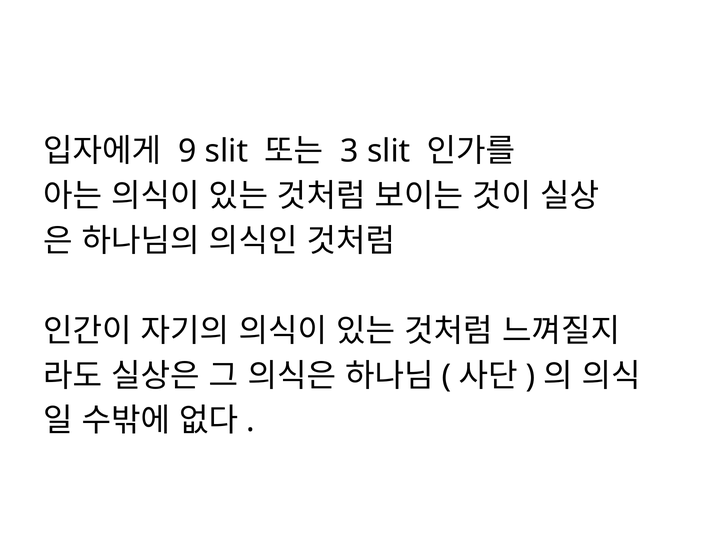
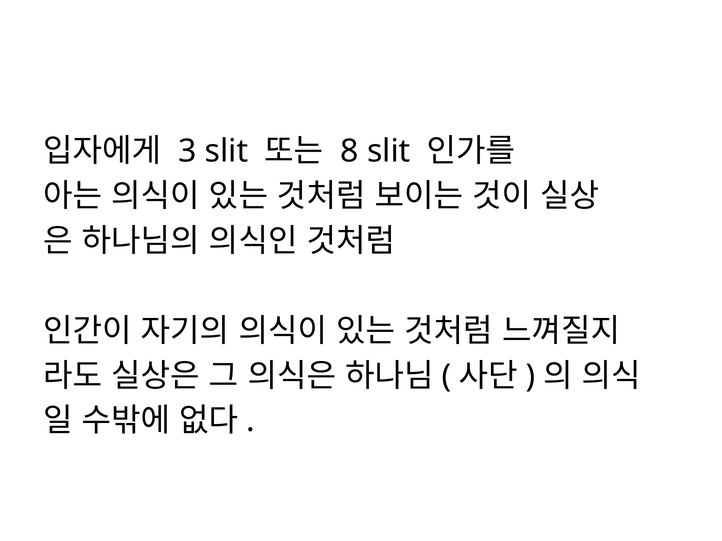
9: 9 -> 3
3: 3 -> 8
